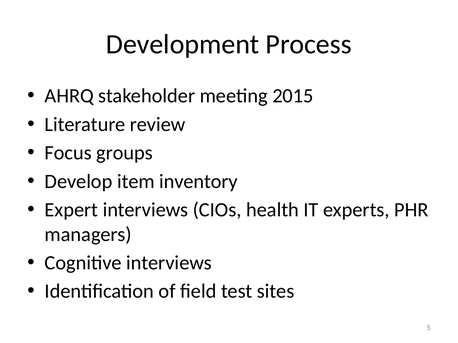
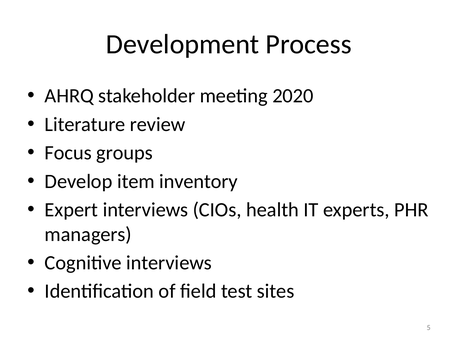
2015: 2015 -> 2020
